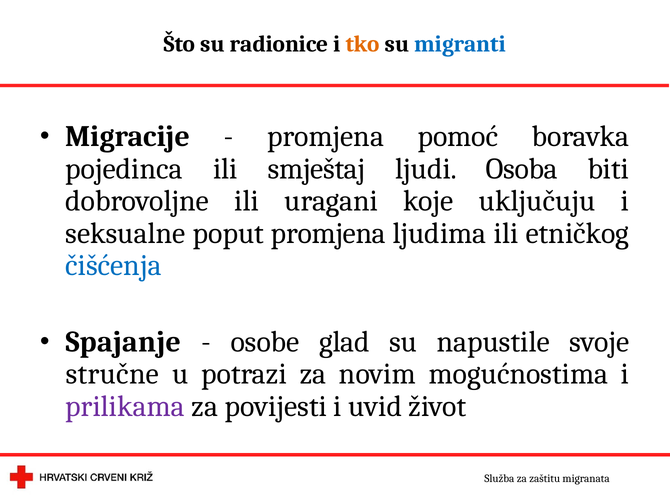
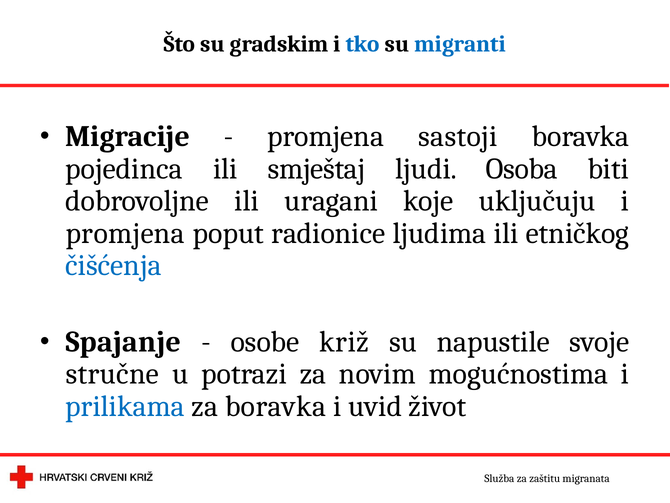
radionice: radionice -> gradskim
tko colour: orange -> blue
pomoć: pomoć -> sastoji
seksualne at (125, 233): seksualne -> promjena
poput promjena: promjena -> radionice
glad: glad -> križ
prilikama colour: purple -> blue
za povijesti: povijesti -> boravka
